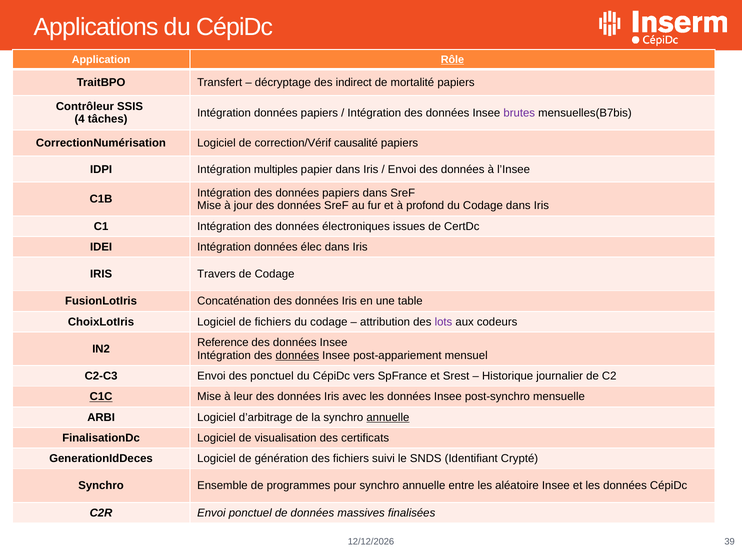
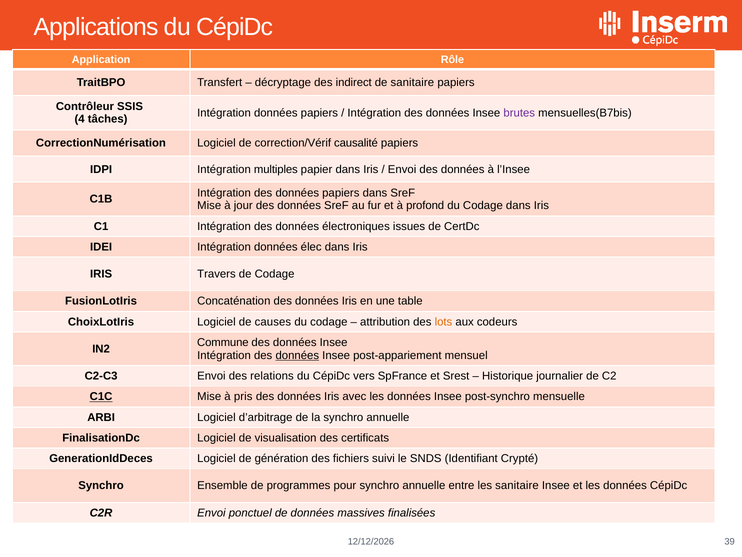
Rôle underline: present -> none
de mortalité: mortalité -> sanitaire
de fichiers: fichiers -> causes
lots colour: purple -> orange
Reference: Reference -> Commune
des ponctuel: ponctuel -> relations
leur: leur -> pris
annuelle at (388, 417) underline: present -> none
les aléatoire: aléatoire -> sanitaire
